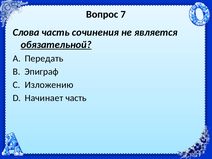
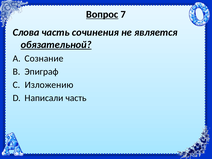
Вопрос underline: none -> present
Передать: Передать -> Сознание
Начинает: Начинает -> Написали
